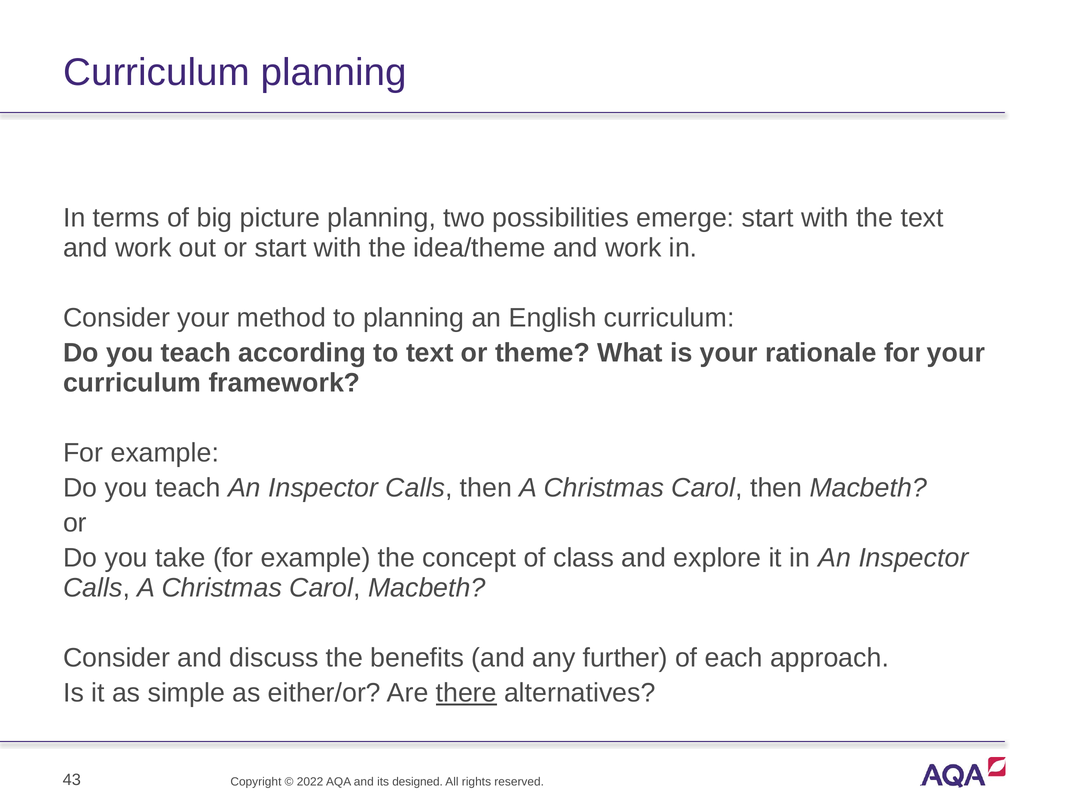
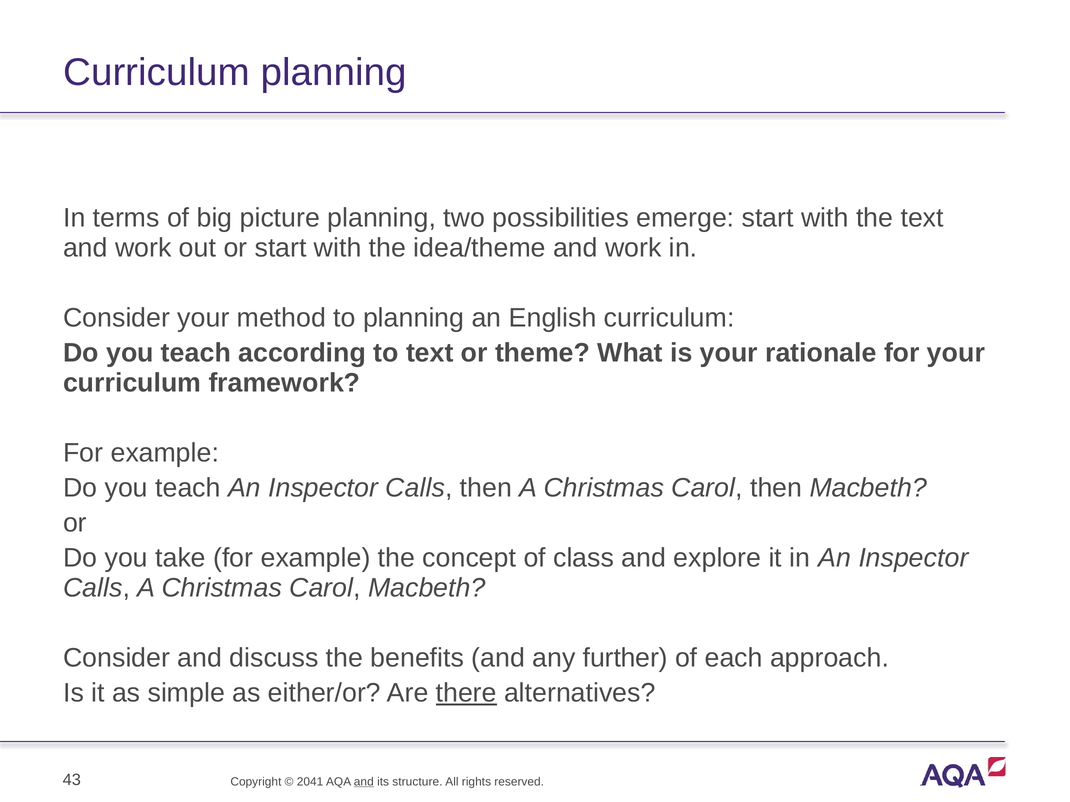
2022: 2022 -> 2041
and at (364, 782) underline: none -> present
designed: designed -> structure
